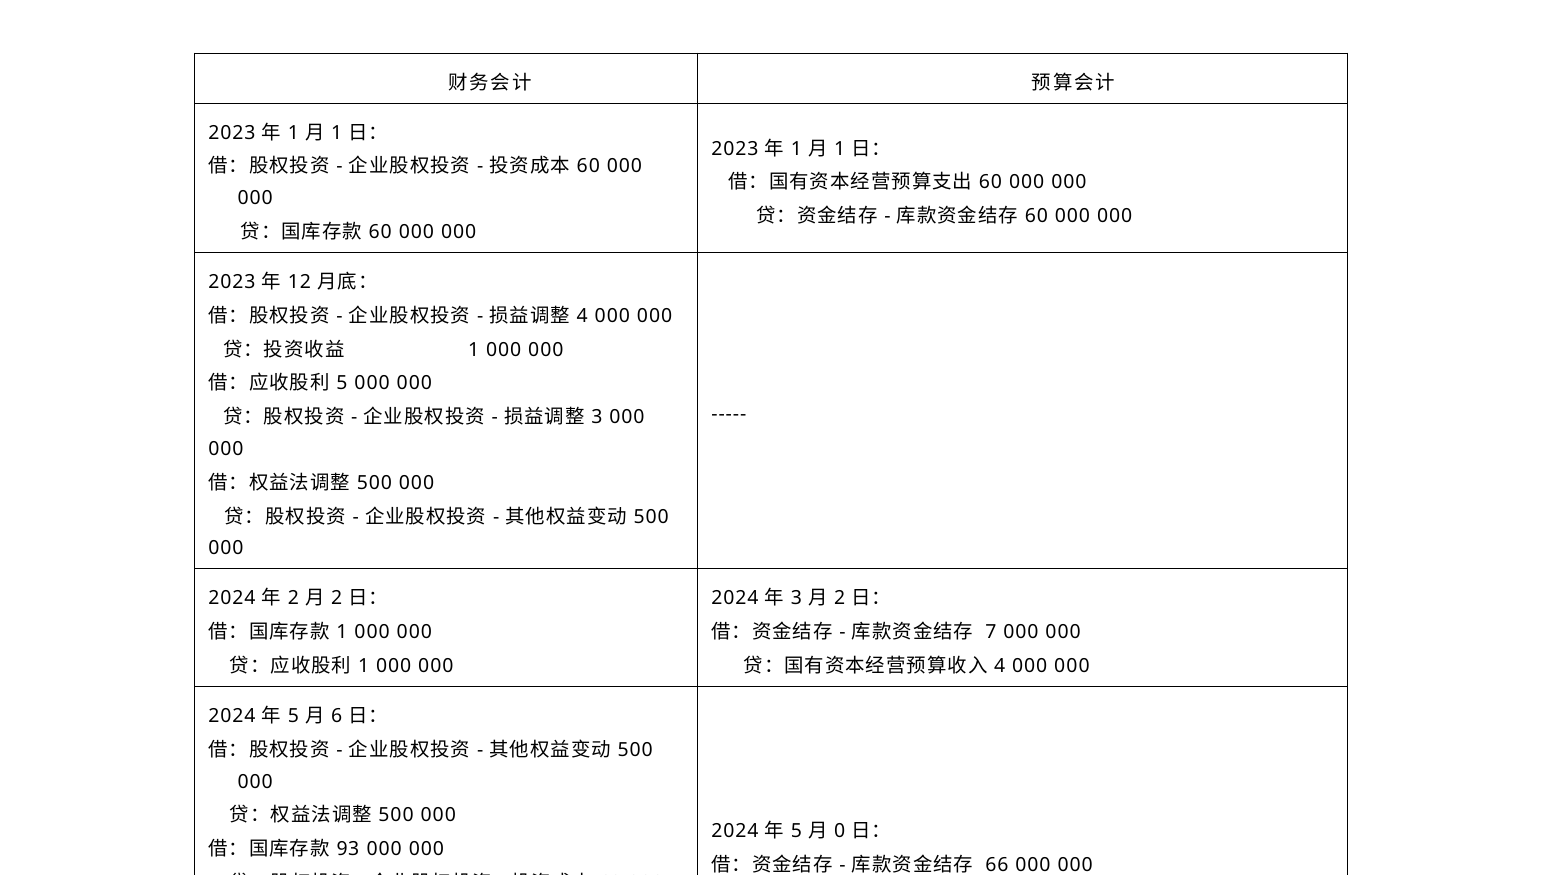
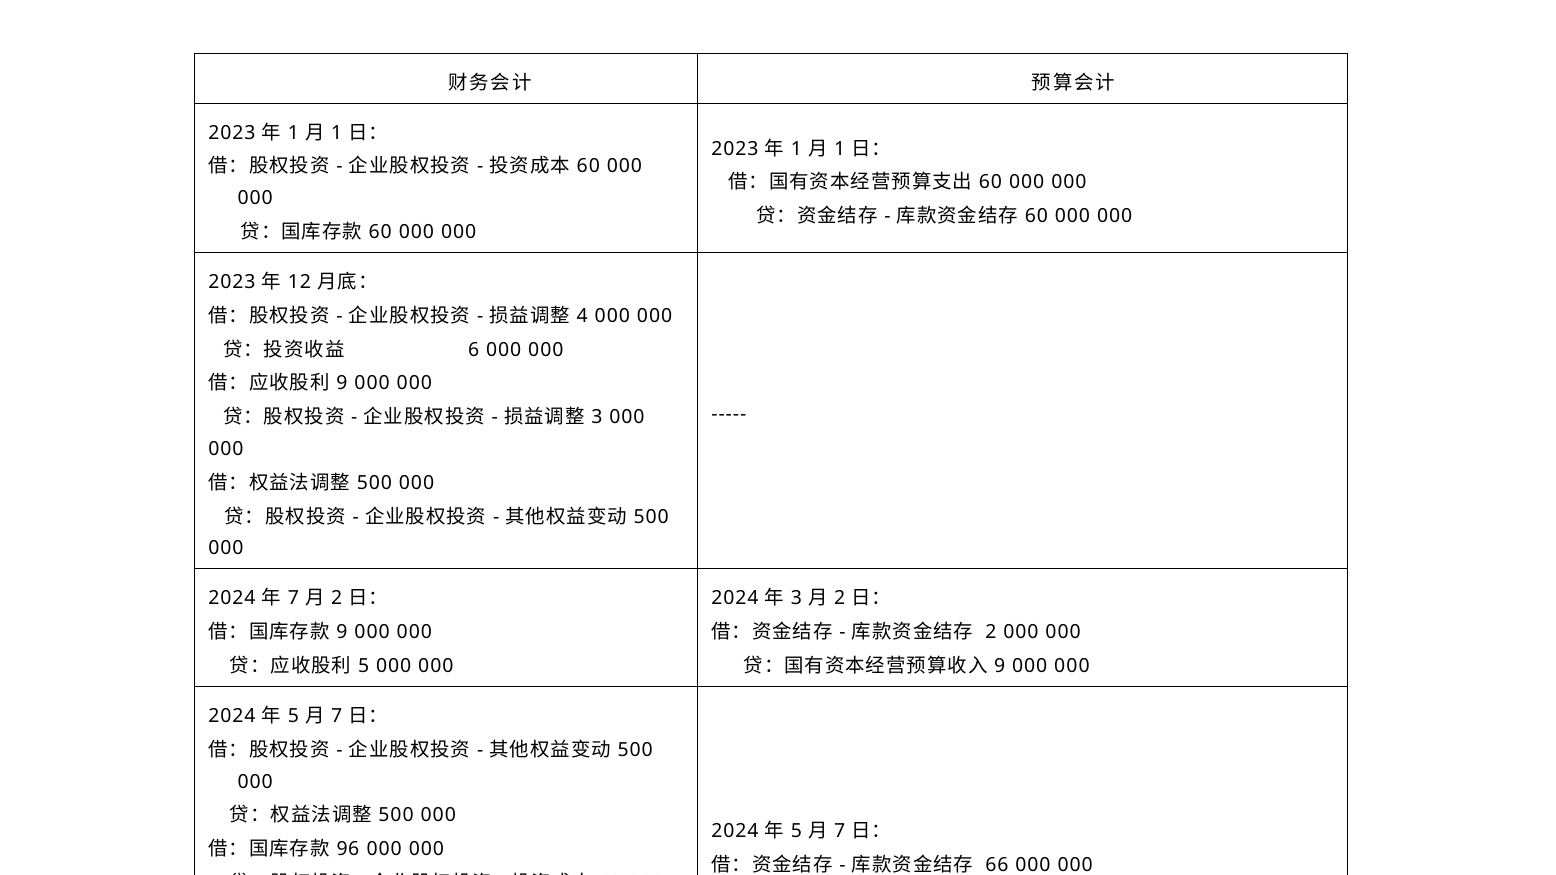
1 at (474, 350): 1 -> 6
5 at (342, 384): 5 -> 9
2 at (293, 599): 2 -> 7
1 at (342, 632): 1 -> 9
7 at (991, 632): 7 -> 2
1 at (364, 666): 1 -> 5
4 at (1000, 666): 4 -> 9
6 at (337, 716): 6 -> 7
0 at (840, 832): 0 -> 7
93: 93 -> 96
